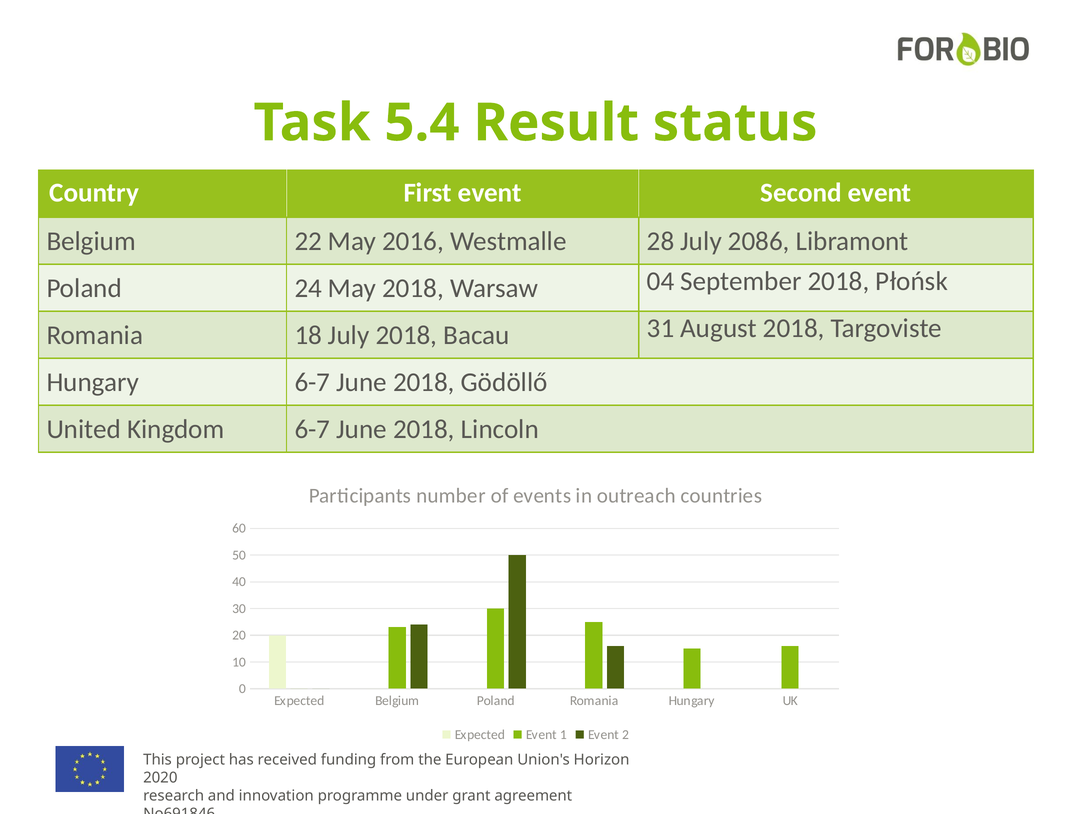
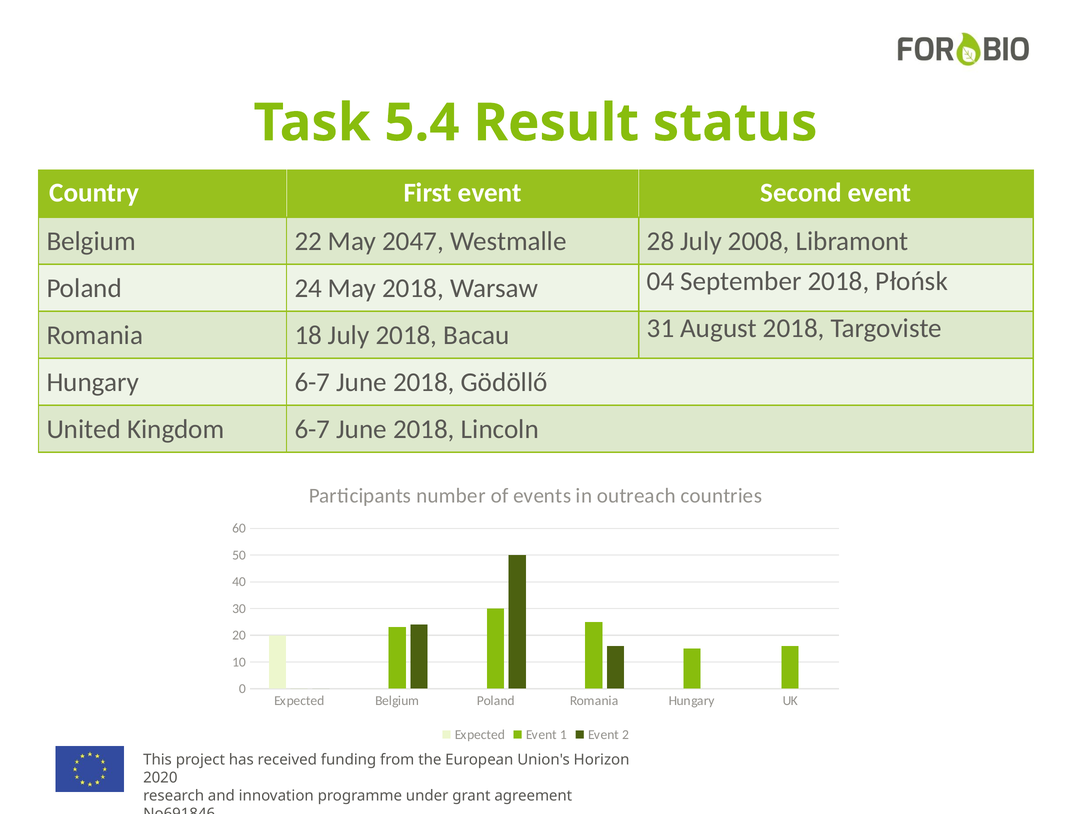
2016: 2016 -> 2047
2086: 2086 -> 2008
